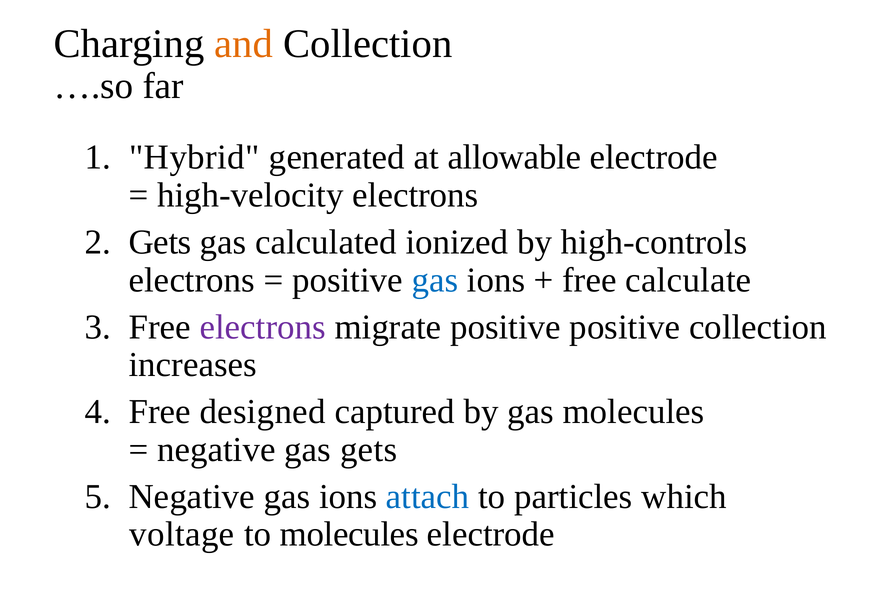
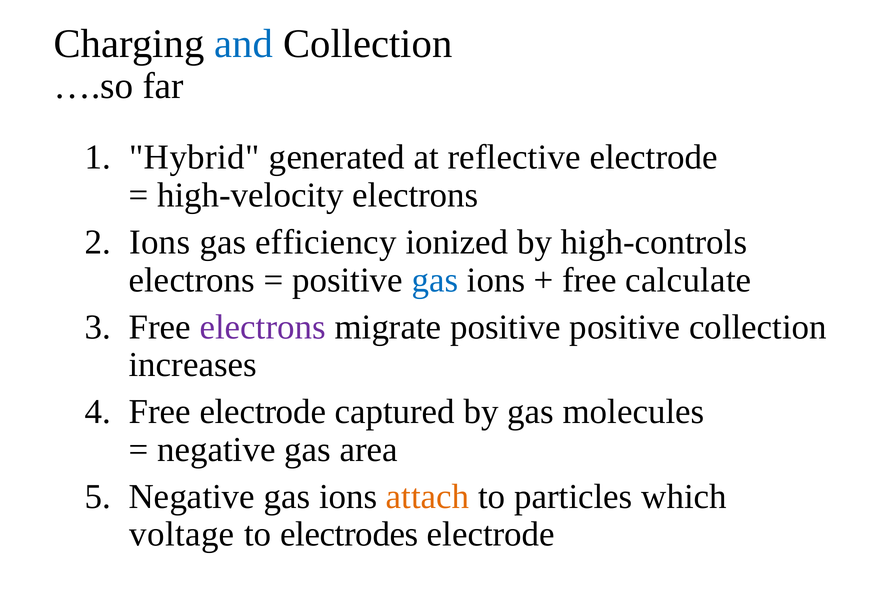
and colour: orange -> blue
allowable: allowable -> reflective
Gets at (160, 242): Gets -> Ions
calculated: calculated -> efficiency
Free designed: designed -> electrode
gas gets: gets -> area
attach colour: blue -> orange
to molecules: molecules -> electrodes
